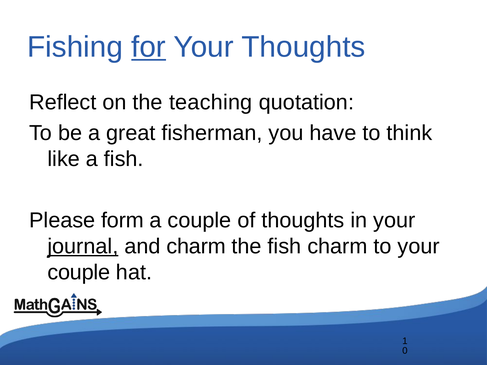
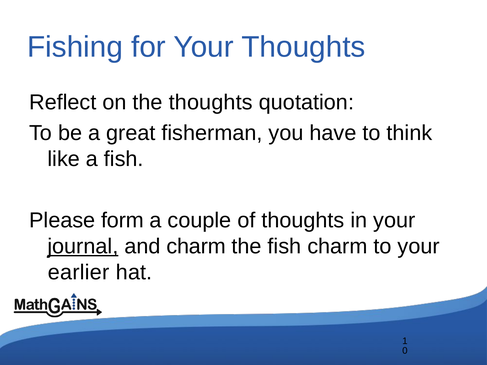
for underline: present -> none
the teaching: teaching -> thoughts
couple at (79, 273): couple -> earlier
